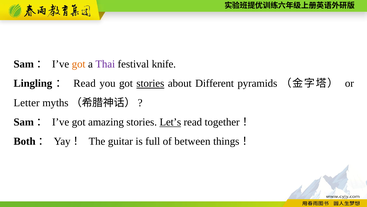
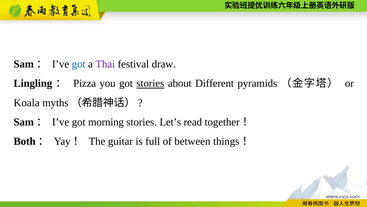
got at (79, 64) colour: orange -> blue
knife: knife -> draw
Read at (85, 83): Read -> Pizza
Letter: Letter -> Koala
amazing: amazing -> morning
Let’s underline: present -> none
